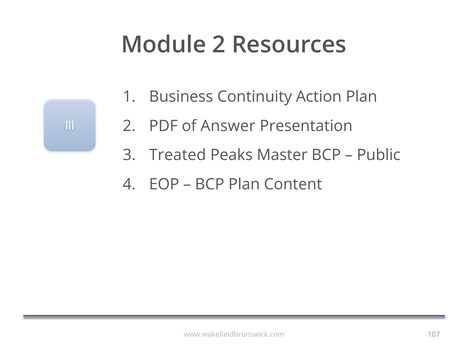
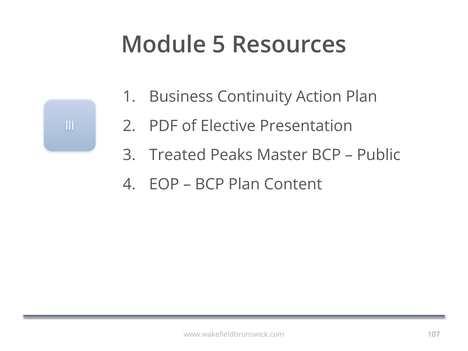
Module 2: 2 -> 5
Answer: Answer -> Elective
